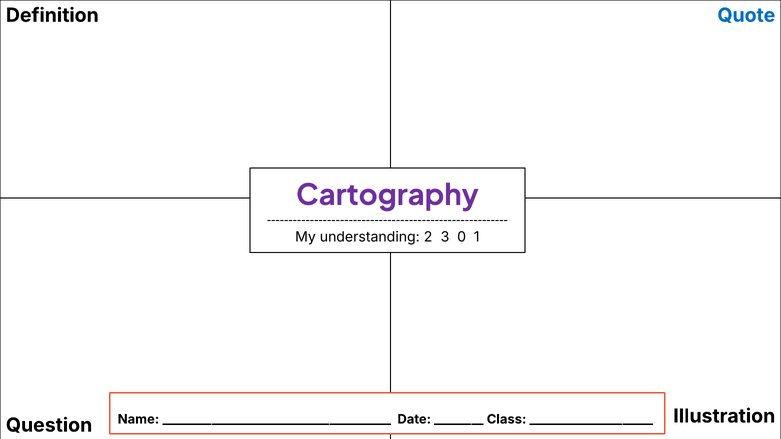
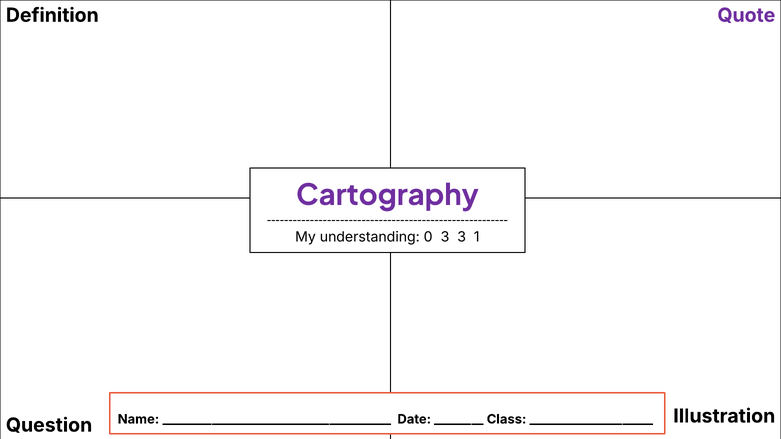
Quote colour: blue -> purple
2: 2 -> 0
3 0: 0 -> 3
